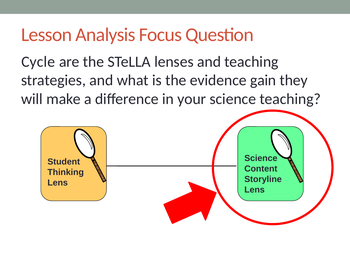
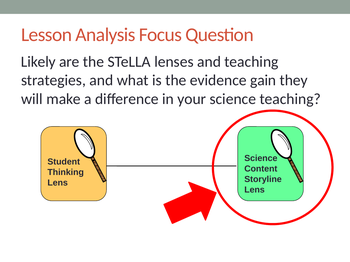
Cycle: Cycle -> Likely
